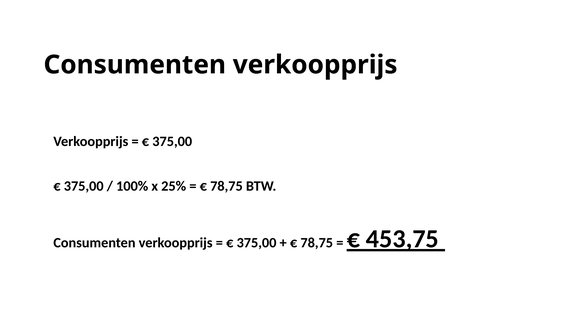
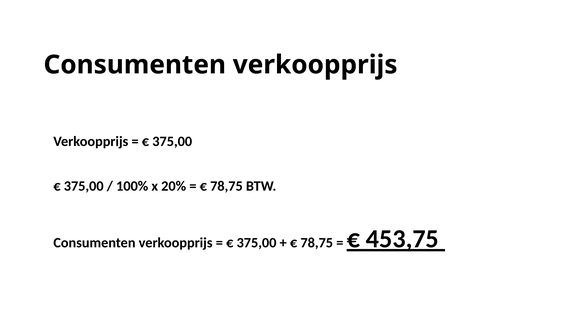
25%: 25% -> 20%
